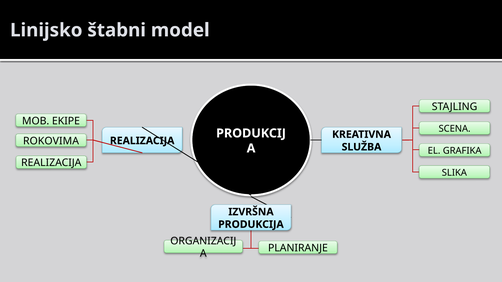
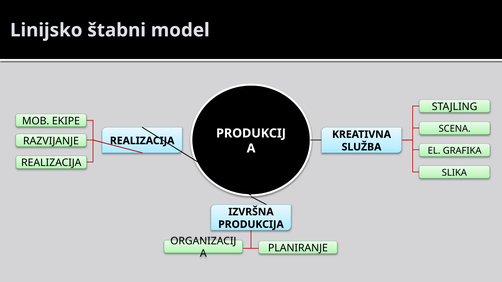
ROKOVIMA: ROKOVIMA -> RAZVIJANJE
